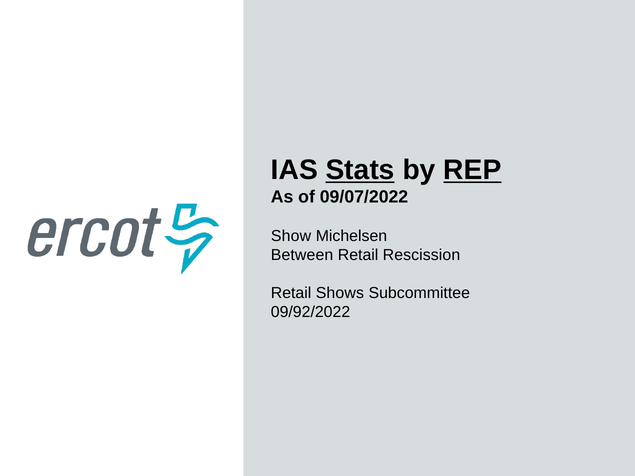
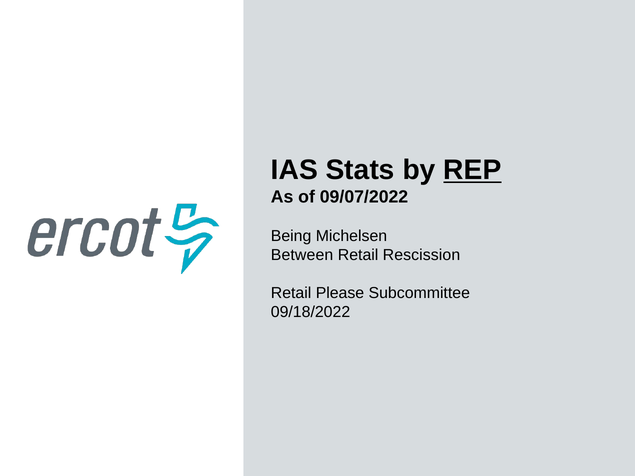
Stats underline: present -> none
Show: Show -> Being
Shows: Shows -> Please
09/92/2022: 09/92/2022 -> 09/18/2022
